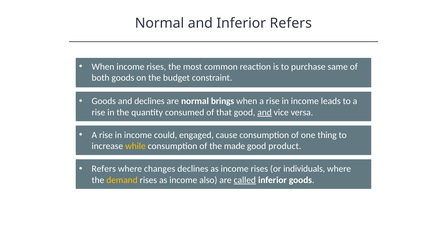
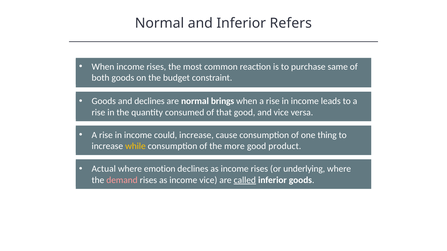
and at (265, 113) underline: present -> none
could engaged: engaged -> increase
made: made -> more
Refers at (104, 169): Refers -> Actual
changes: changes -> emotion
individuals: individuals -> underlying
demand colour: yellow -> pink
income also: also -> vice
